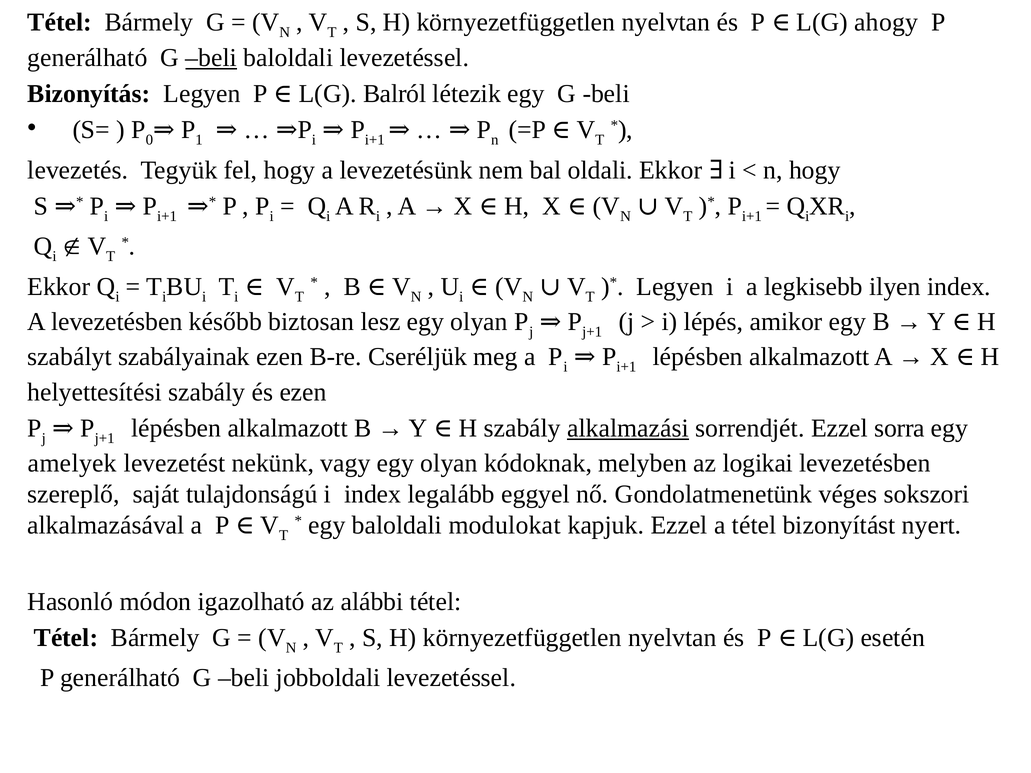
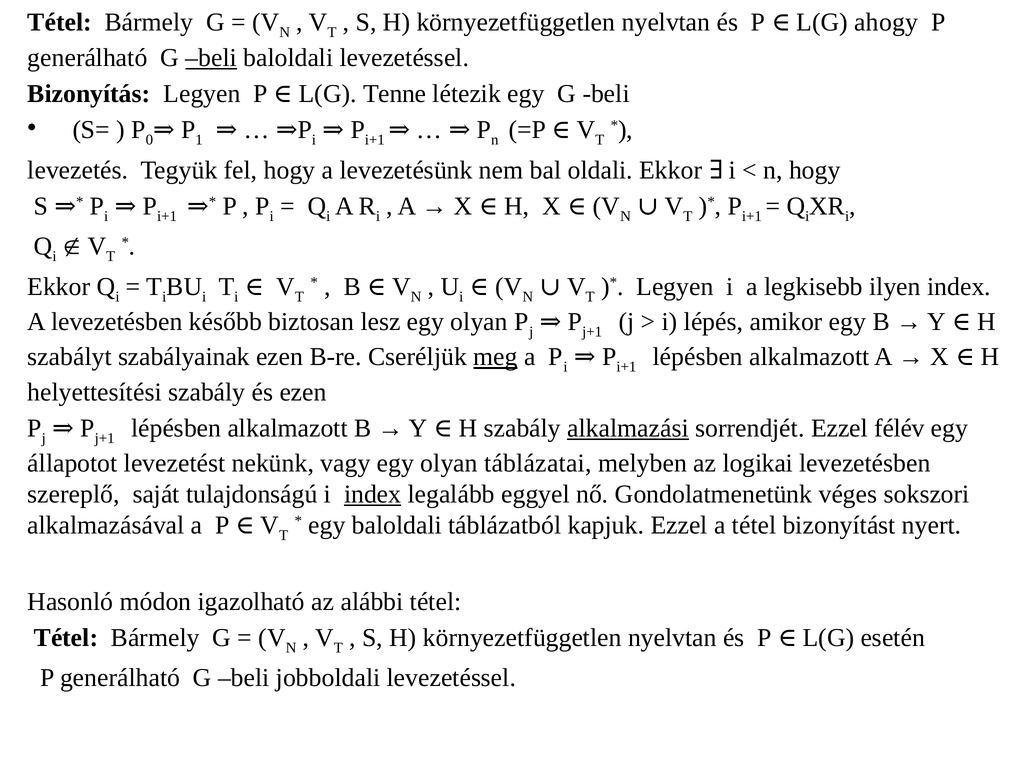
Balról: Balról -> Tenne
meg underline: none -> present
sorra: sorra -> félév
amelyek: amelyek -> állapotot
kódoknak: kódoknak -> táblázatai
index at (373, 494) underline: none -> present
modulokat: modulokat -> táblázatból
